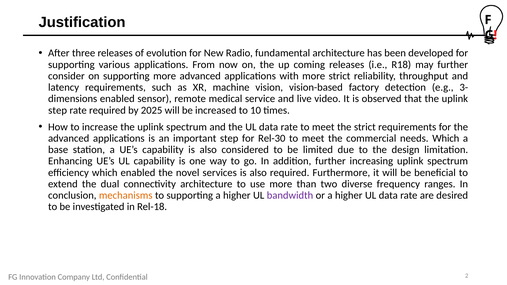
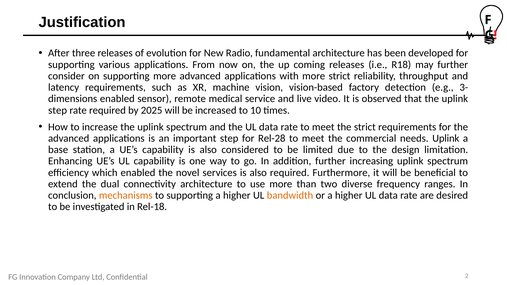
Rel-30: Rel-30 -> Rel-28
needs Which: Which -> Uplink
bandwidth colour: purple -> orange
